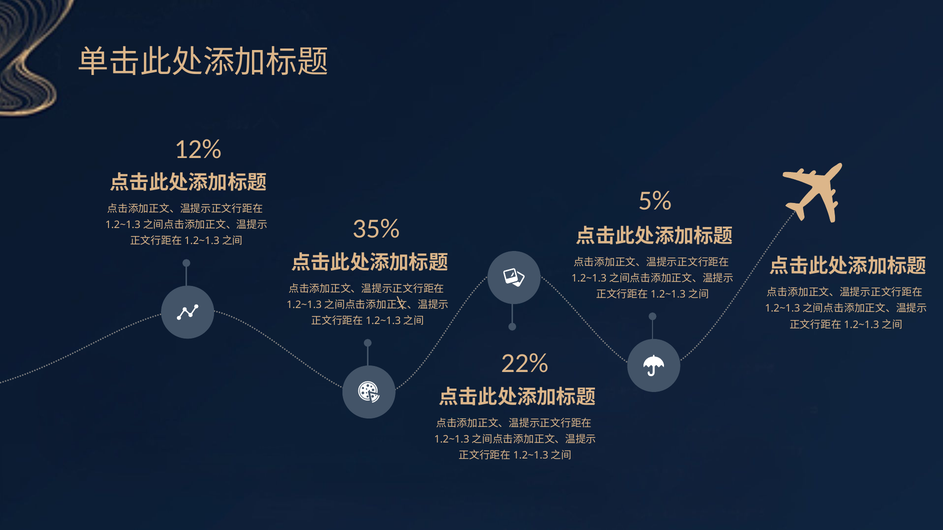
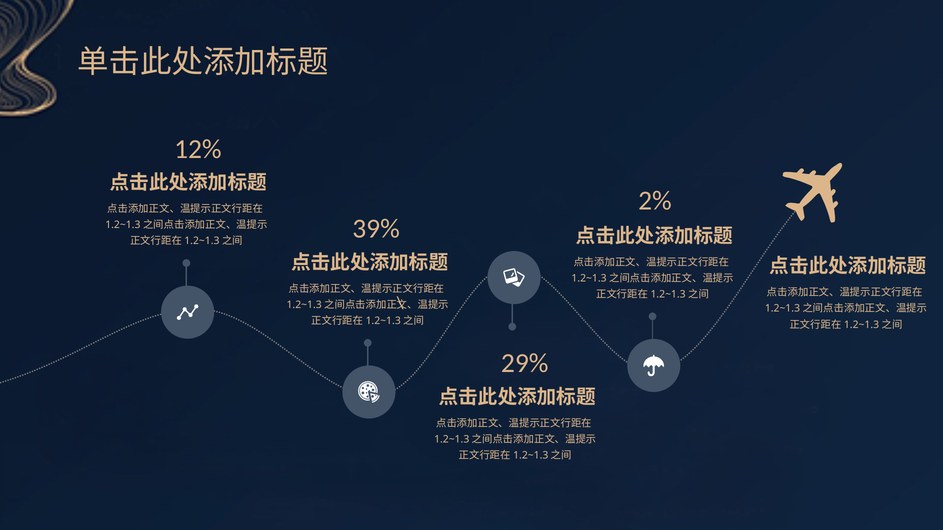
5%: 5% -> 2%
35%: 35% -> 39%
22%: 22% -> 29%
